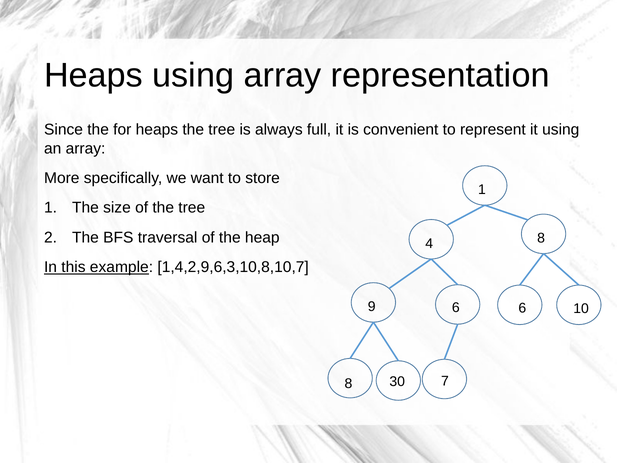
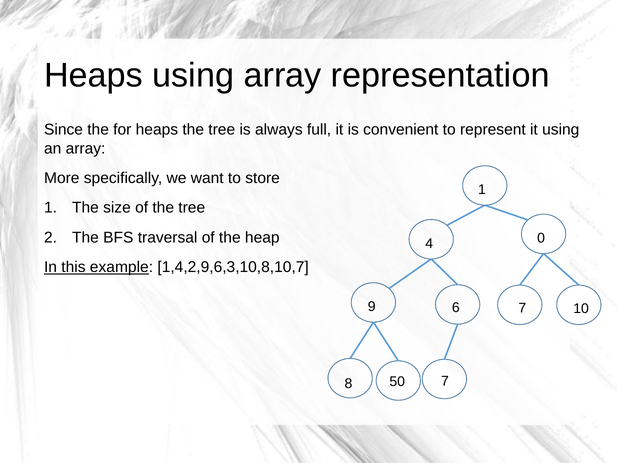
4 8: 8 -> 0
6 6: 6 -> 7
30: 30 -> 50
